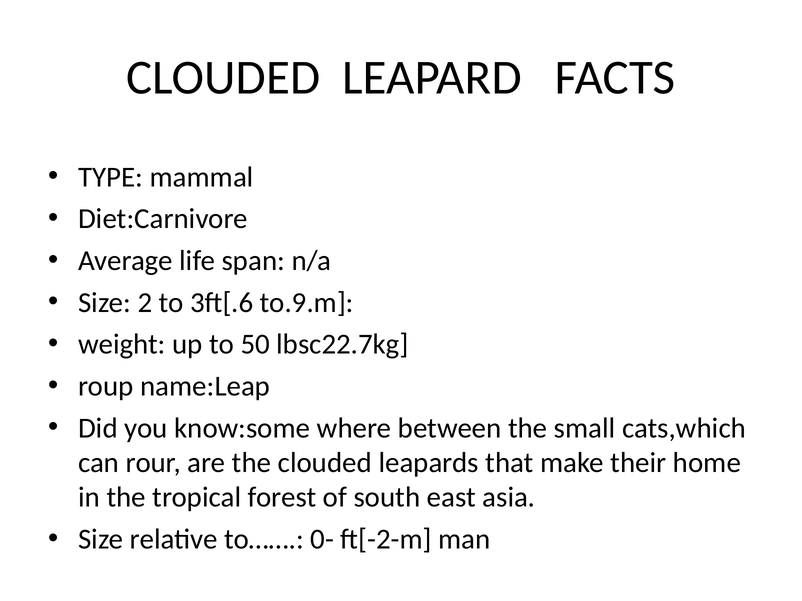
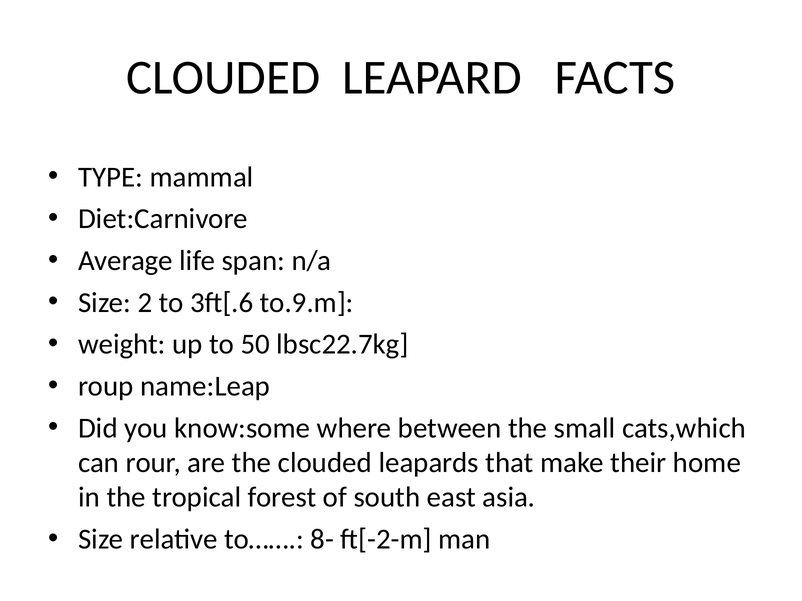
0-: 0- -> 8-
